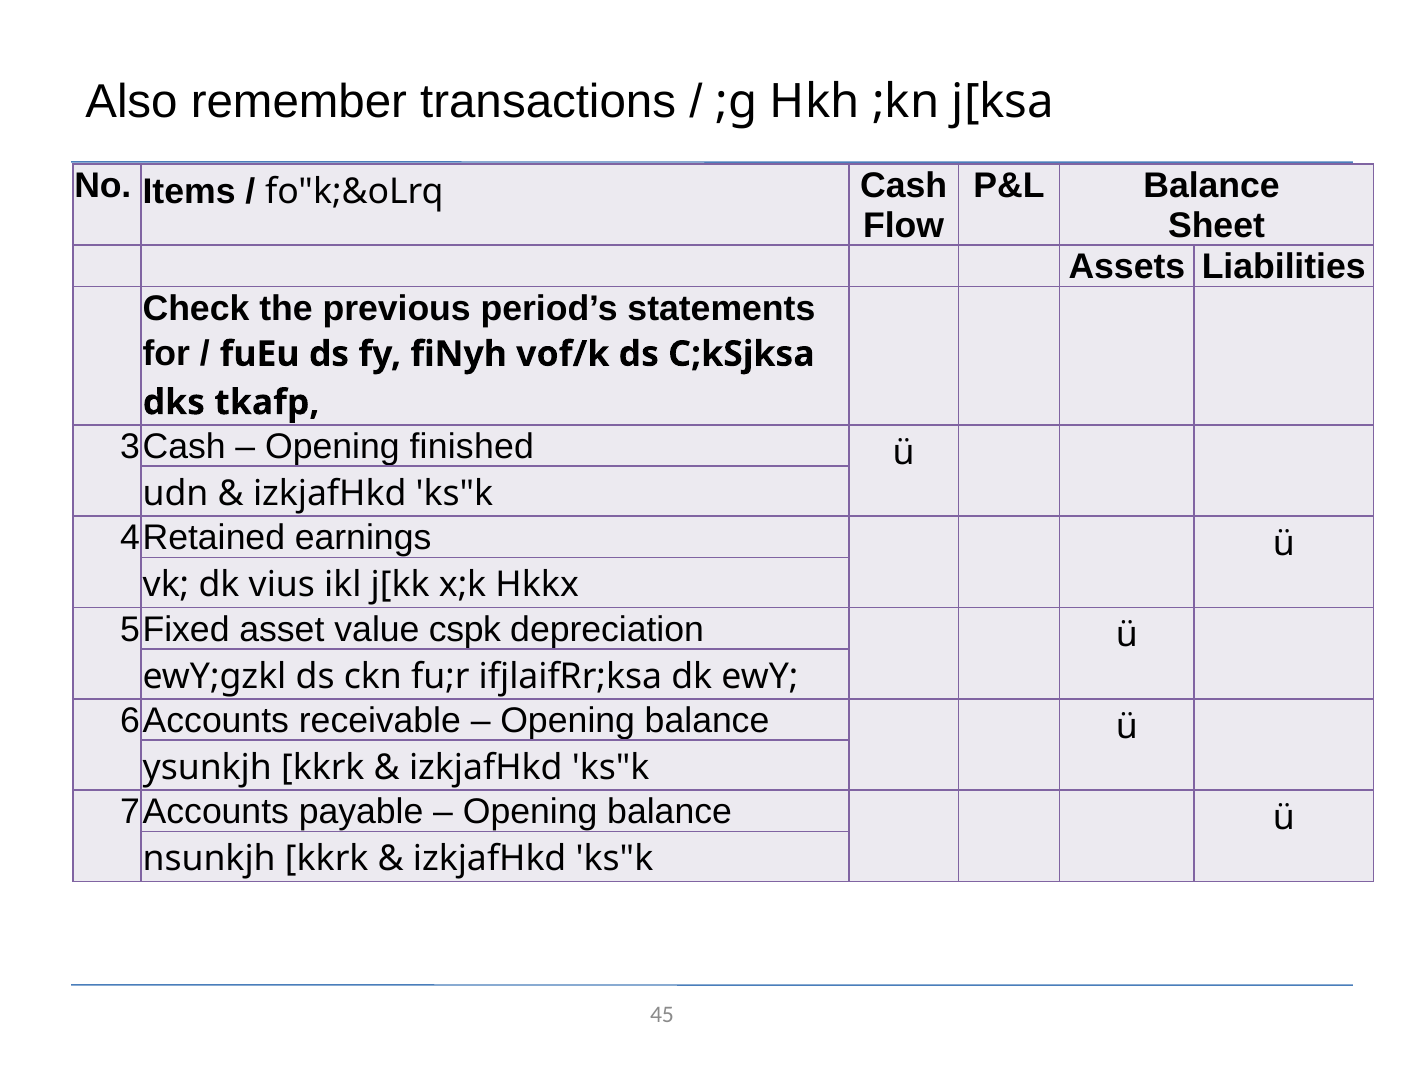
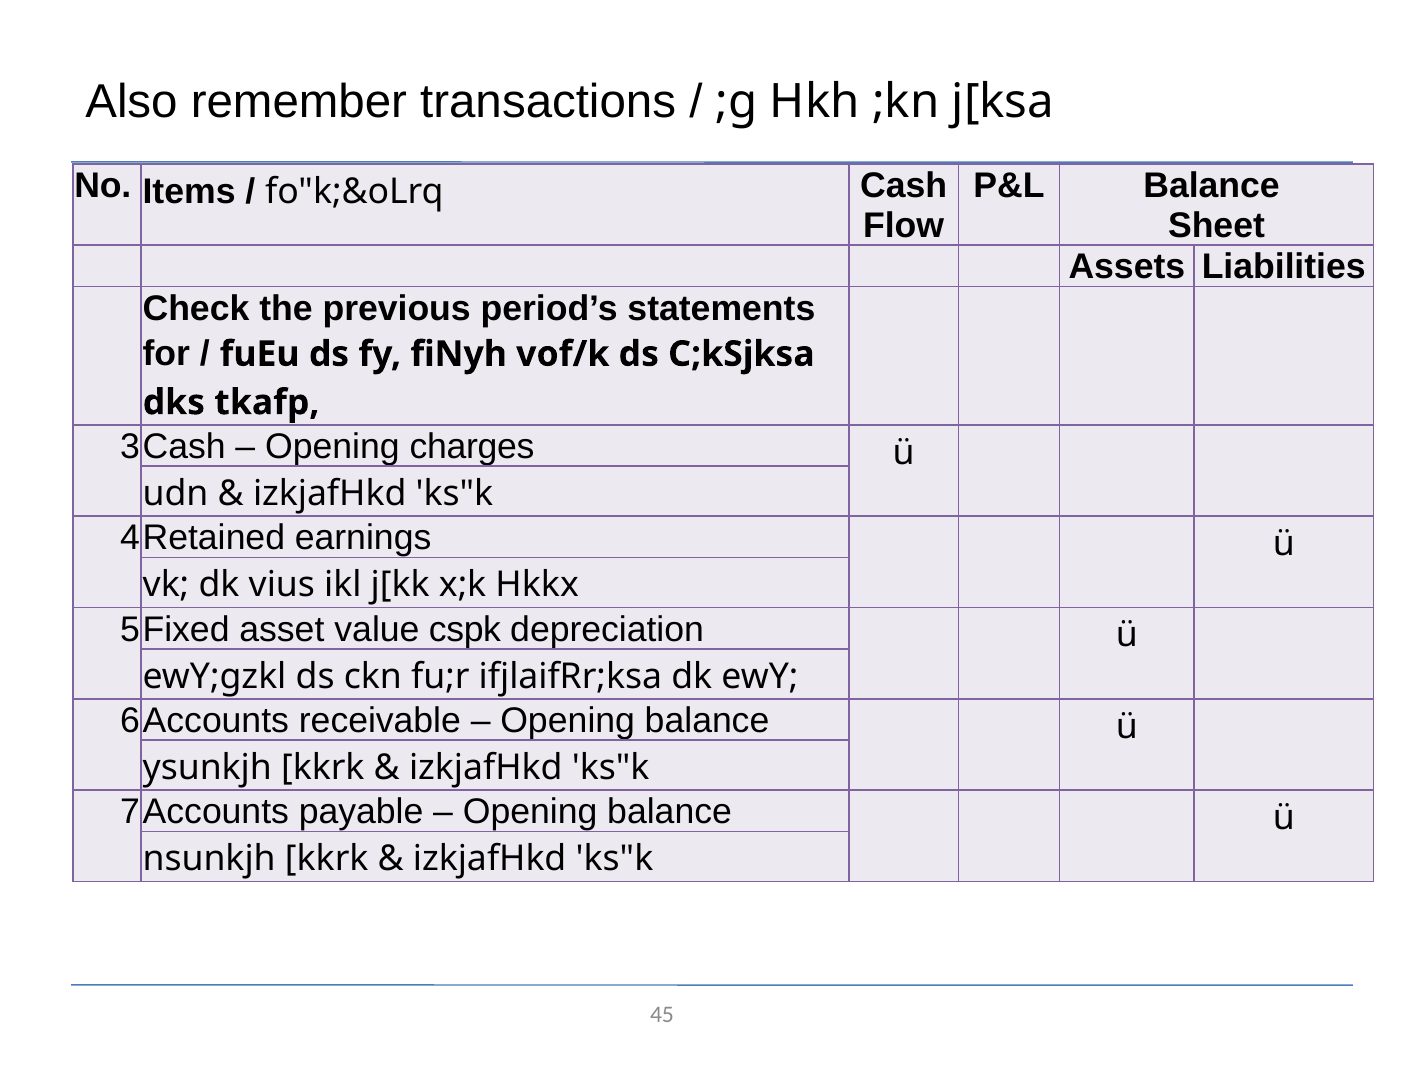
finished: finished -> charges
